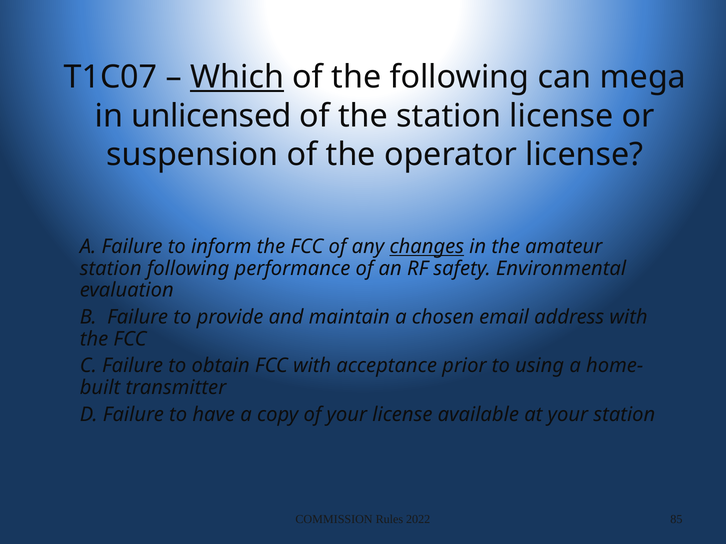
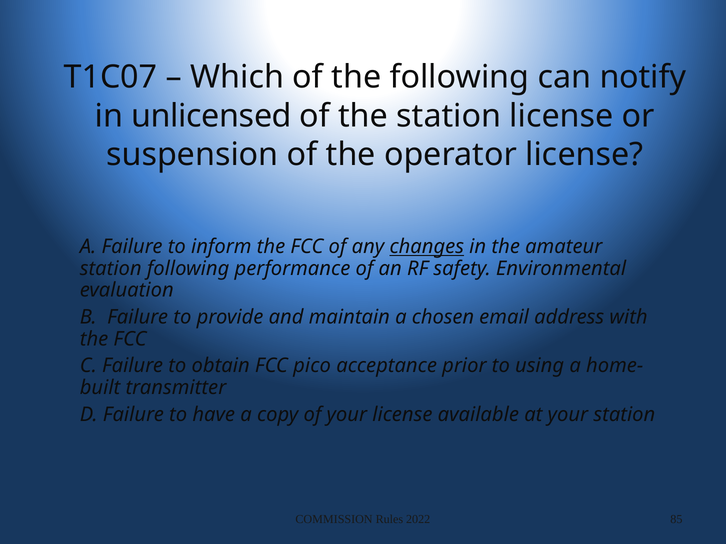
Which underline: present -> none
mega: mega -> notify
FCC with: with -> pico
